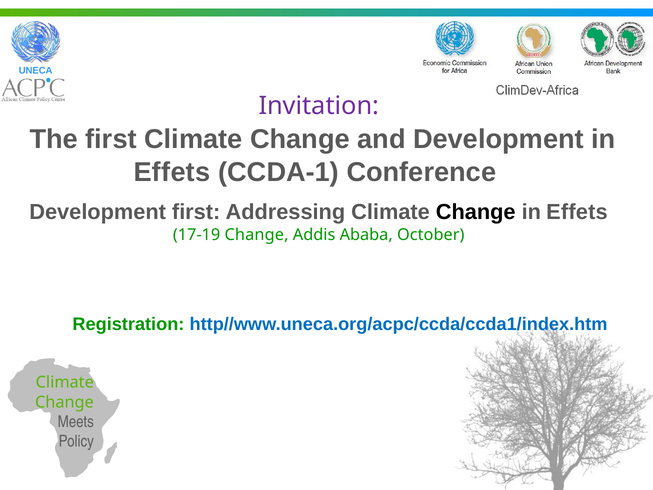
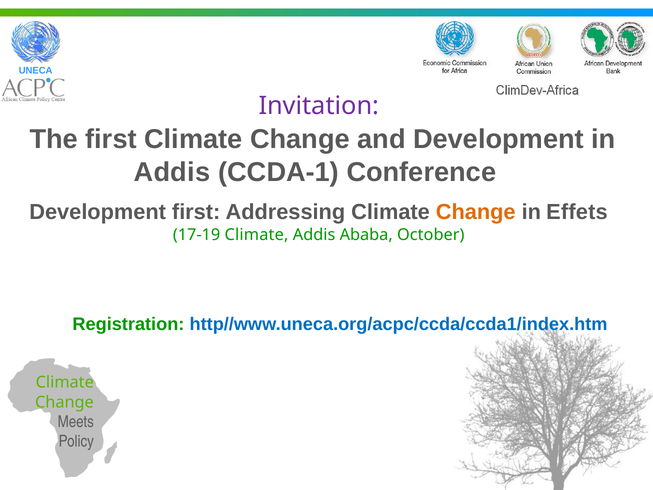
Effets at (172, 172): Effets -> Addis
Change at (476, 212) colour: black -> orange
17-19 Change: Change -> Climate
